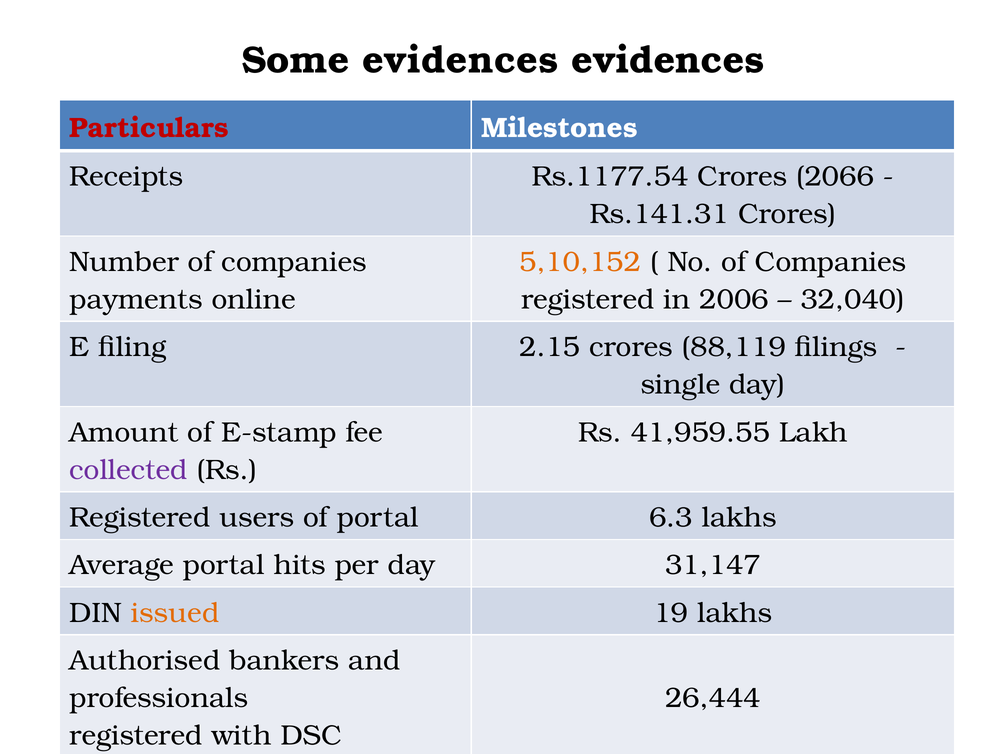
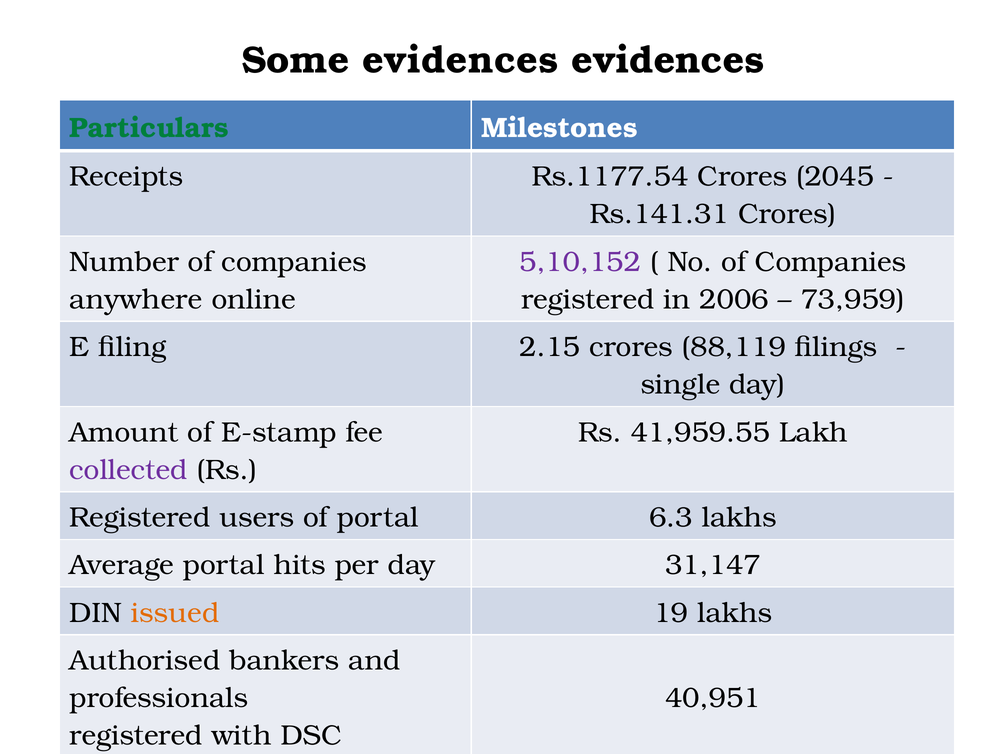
Particulars colour: red -> green
2066: 2066 -> 2045
5,10,152 colour: orange -> purple
payments: payments -> anywhere
32,040: 32,040 -> 73,959
26,444: 26,444 -> 40,951
